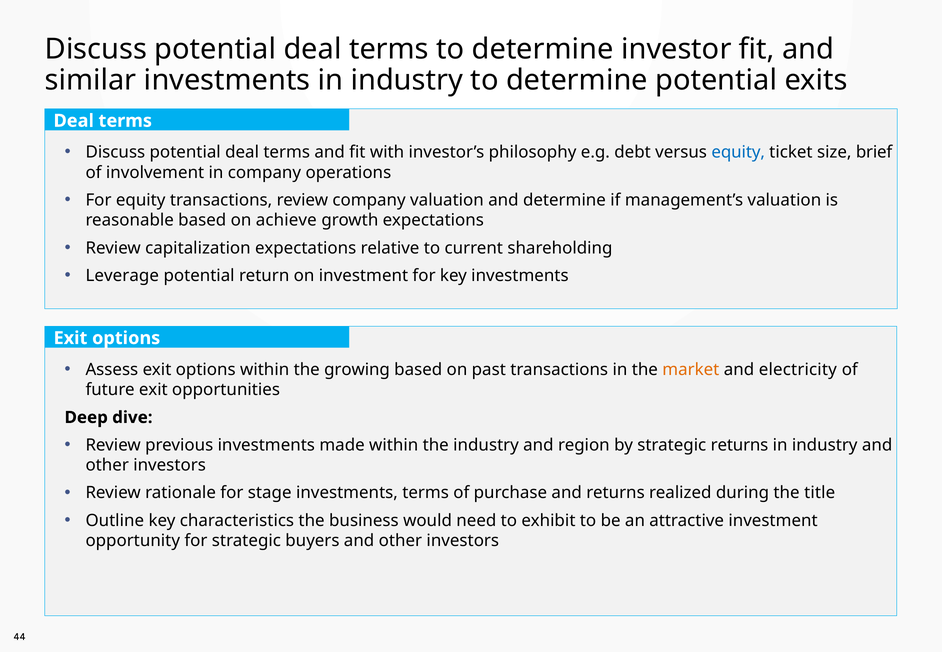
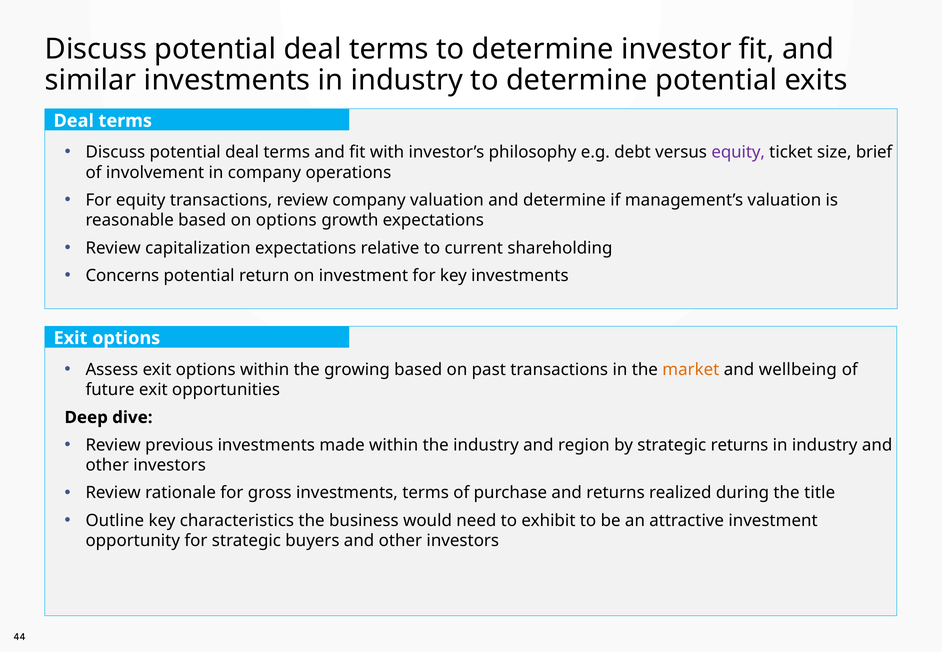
equity at (738, 152) colour: blue -> purple
on achieve: achieve -> options
Leverage: Leverage -> Concerns
electricity: electricity -> wellbeing
stage: stage -> gross
